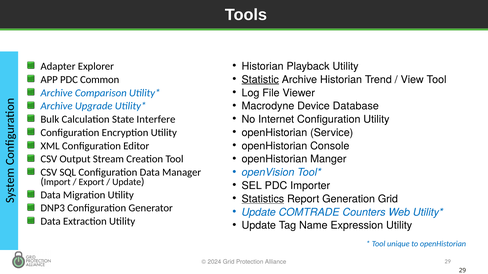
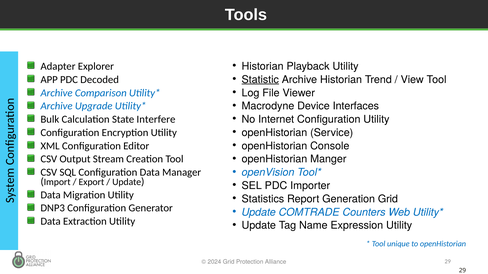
Common: Common -> Decoded
Database: Database -> Interfaces
Statistics underline: present -> none
